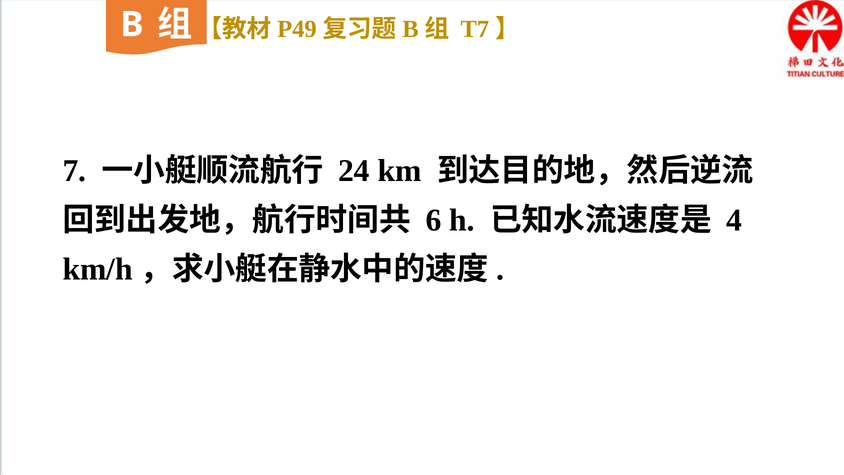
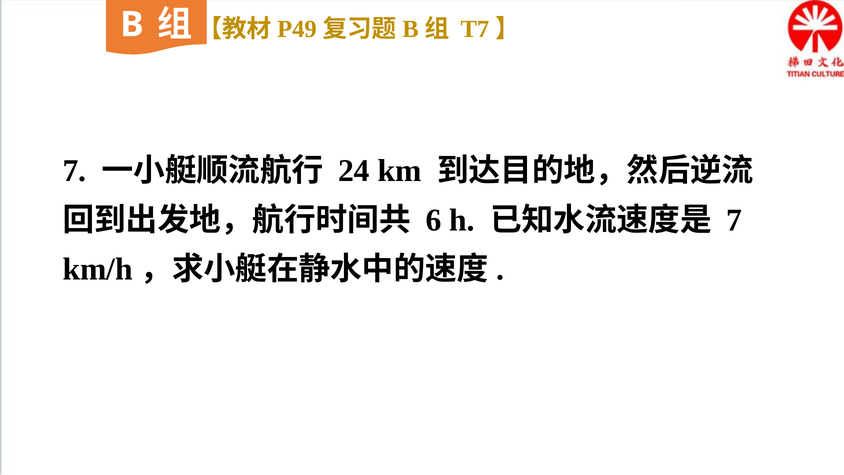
4 at (734, 220): 4 -> 7
